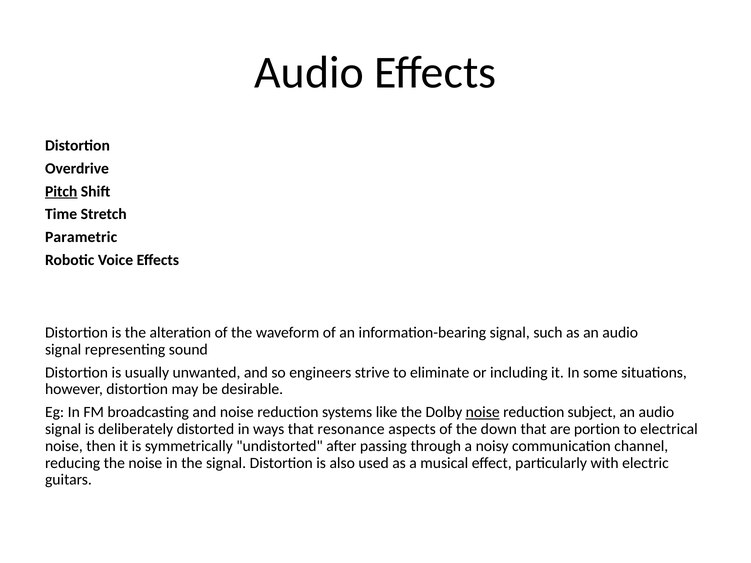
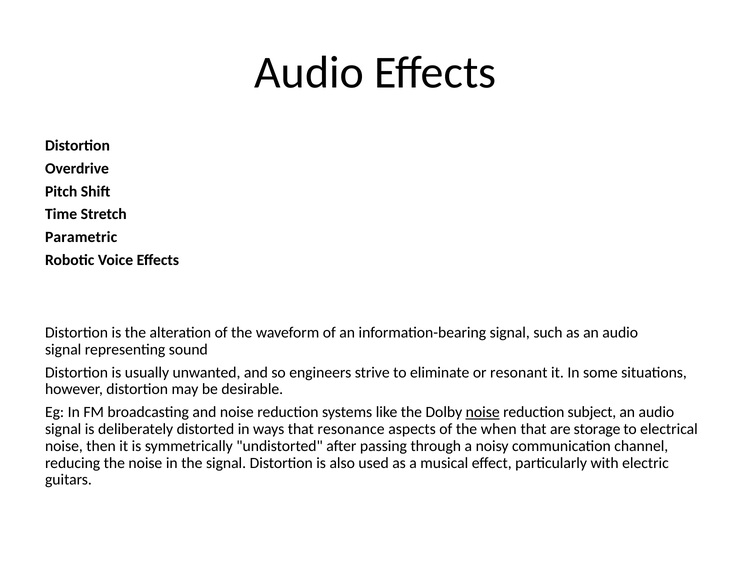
Pitch underline: present -> none
including: including -> resonant
down: down -> when
portion: portion -> storage
